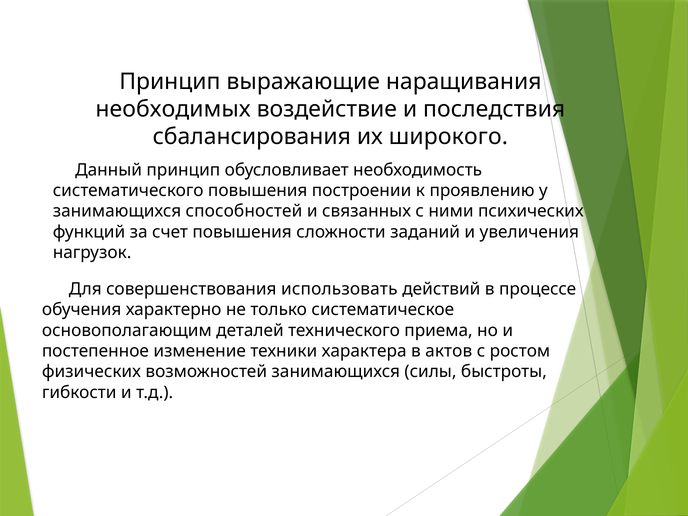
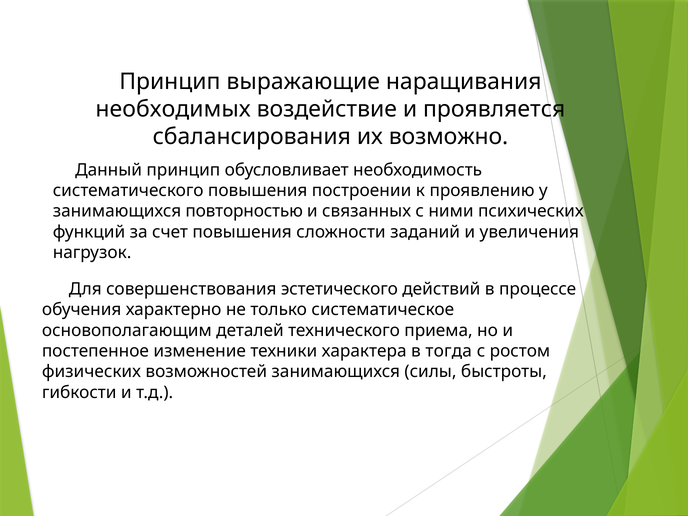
последствия: последствия -> проявляется
широкого: широкого -> возможно
способностей: способностей -> повторностью
использовать: использовать -> эстетического
актов: актов -> тогда
